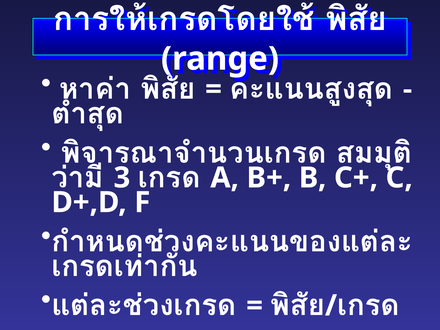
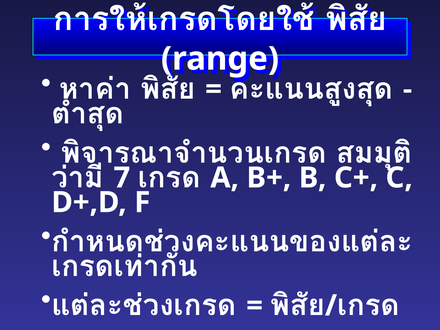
3: 3 -> 7
